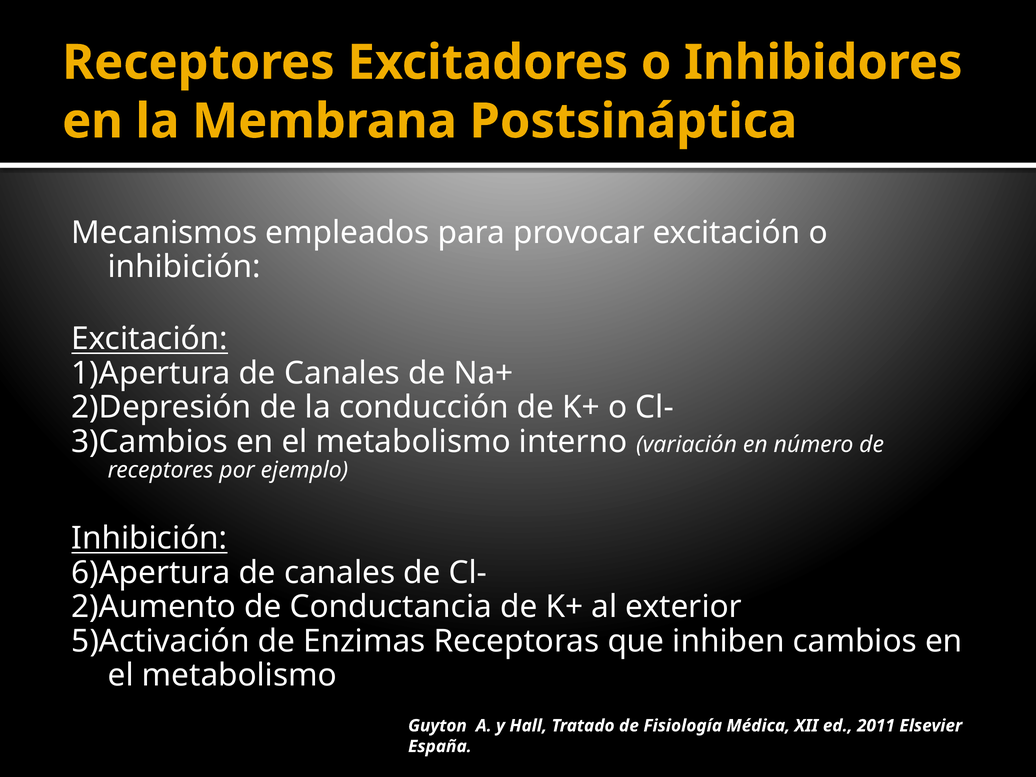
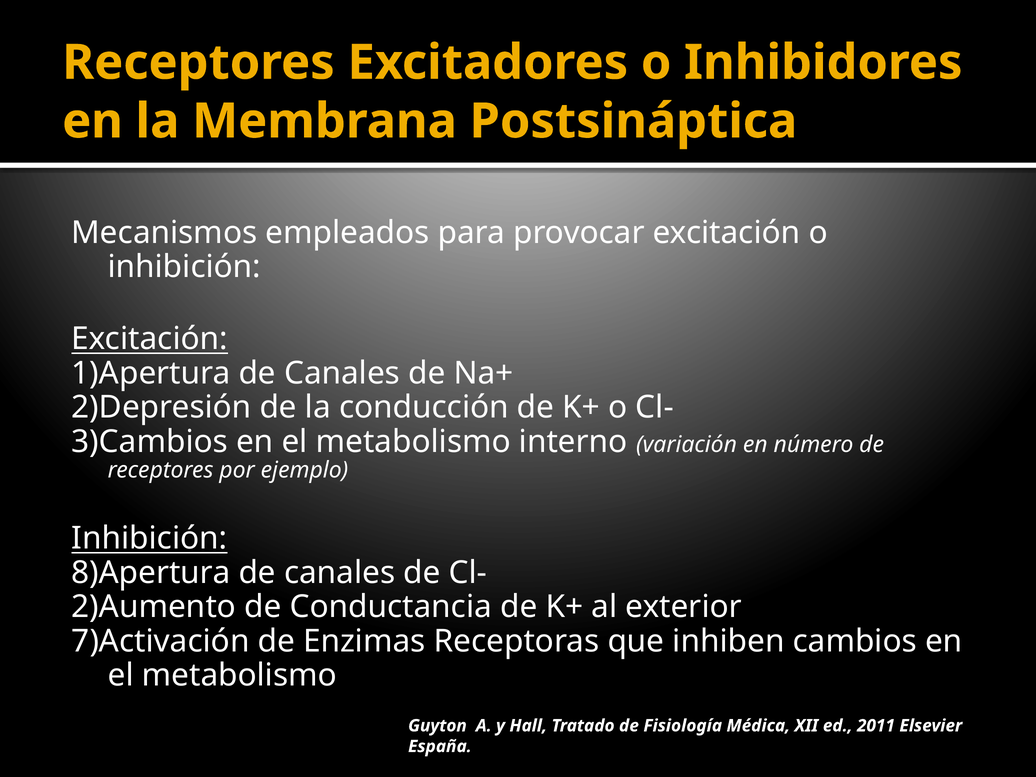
6)Apertura: 6)Apertura -> 8)Apertura
5)Activación: 5)Activación -> 7)Activación
